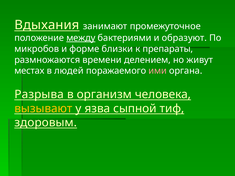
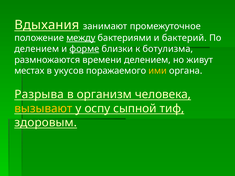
образуют: образуют -> бактерий
микробов at (37, 49): микробов -> делением
форме underline: none -> present
препараты: препараты -> ботулизма
людей: людей -> укусов
ими colour: pink -> yellow
язва: язва -> оспу
